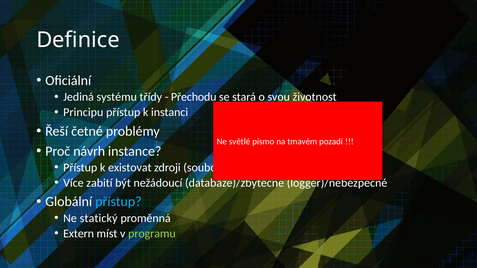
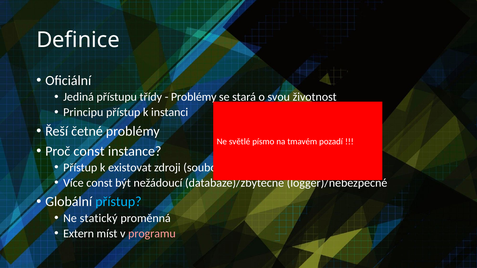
Jediná systému: systému -> přístupu
Přechodu at (194, 97): Přechodu -> Problémy
Proč návrh: návrh -> const
Více zabití: zabití -> const
programu colour: light green -> pink
